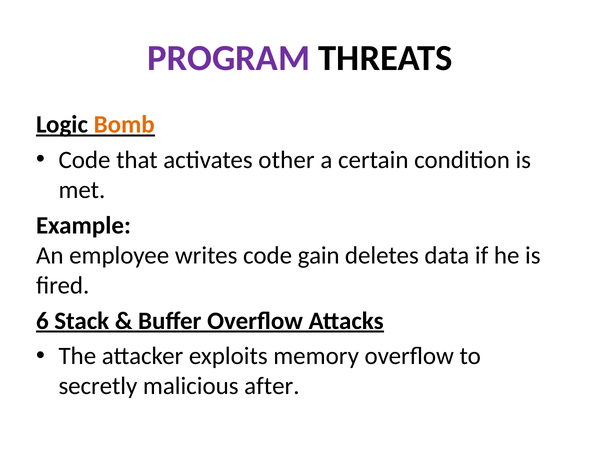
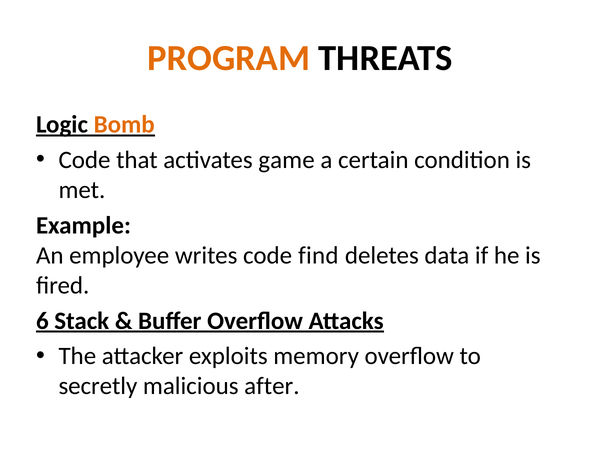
PROGRAM colour: purple -> orange
other: other -> game
gain: gain -> find
